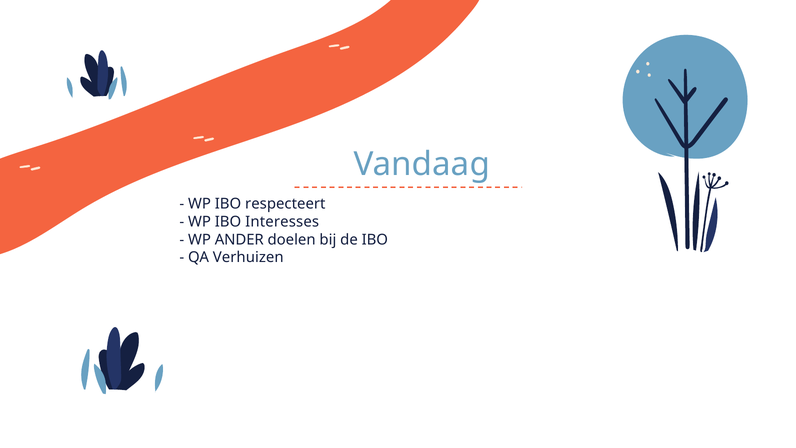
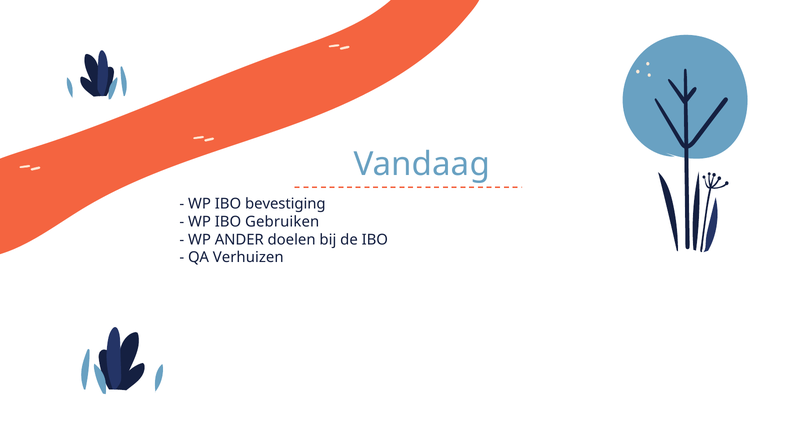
respecteert: respecteert -> bevestiging
Interesses: Interesses -> Gebruiken
